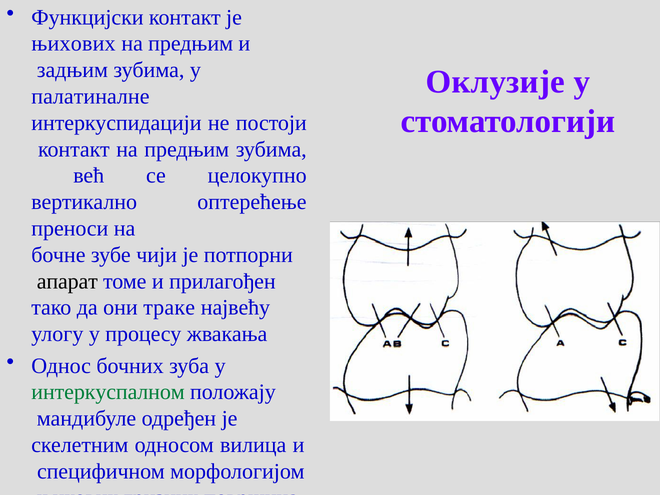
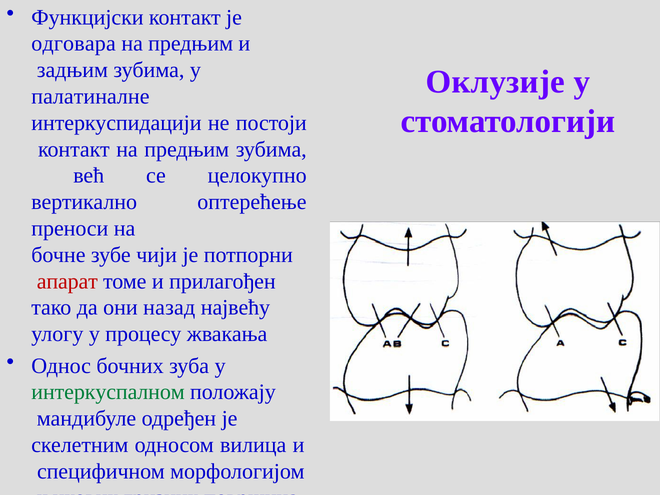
њихових at (74, 44): њихових -> одговара
апарат colour: black -> red
траке: траке -> назад
